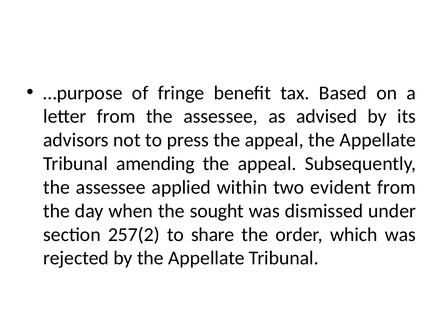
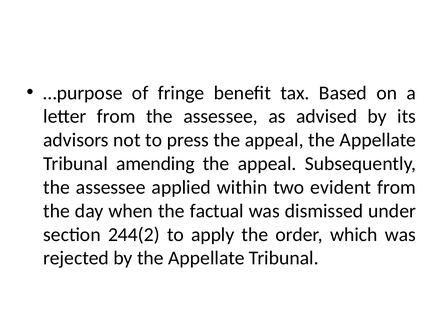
sought: sought -> factual
257(2: 257(2 -> 244(2
share: share -> apply
